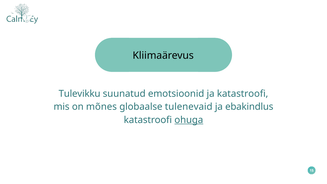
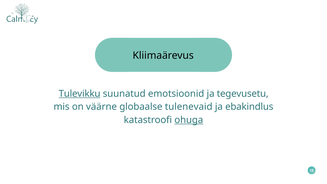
Tulevikku underline: none -> present
ja katastroofi: katastroofi -> tegevusetu
mõnes: mõnes -> väärne
